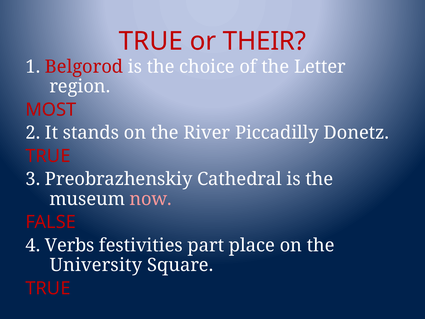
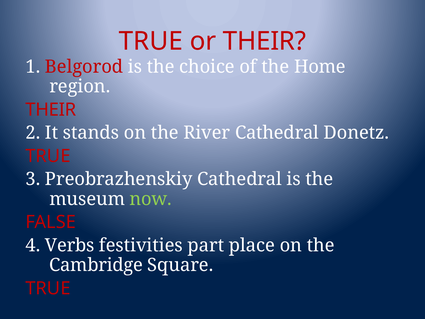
Letter: Letter -> Home
MOST at (51, 110): MOST -> THEIR
River Piccadilly: Piccadilly -> Cathedral
now colour: pink -> light green
University: University -> Cambridge
